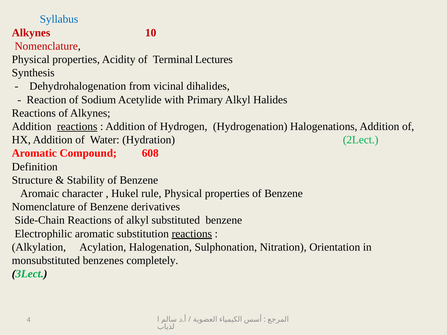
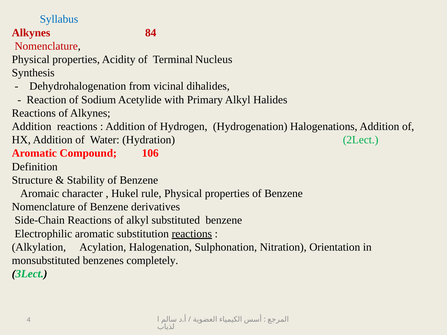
10: 10 -> 84
Lectures: Lectures -> Nucleus
reactions at (77, 127) underline: present -> none
608: 608 -> 106
